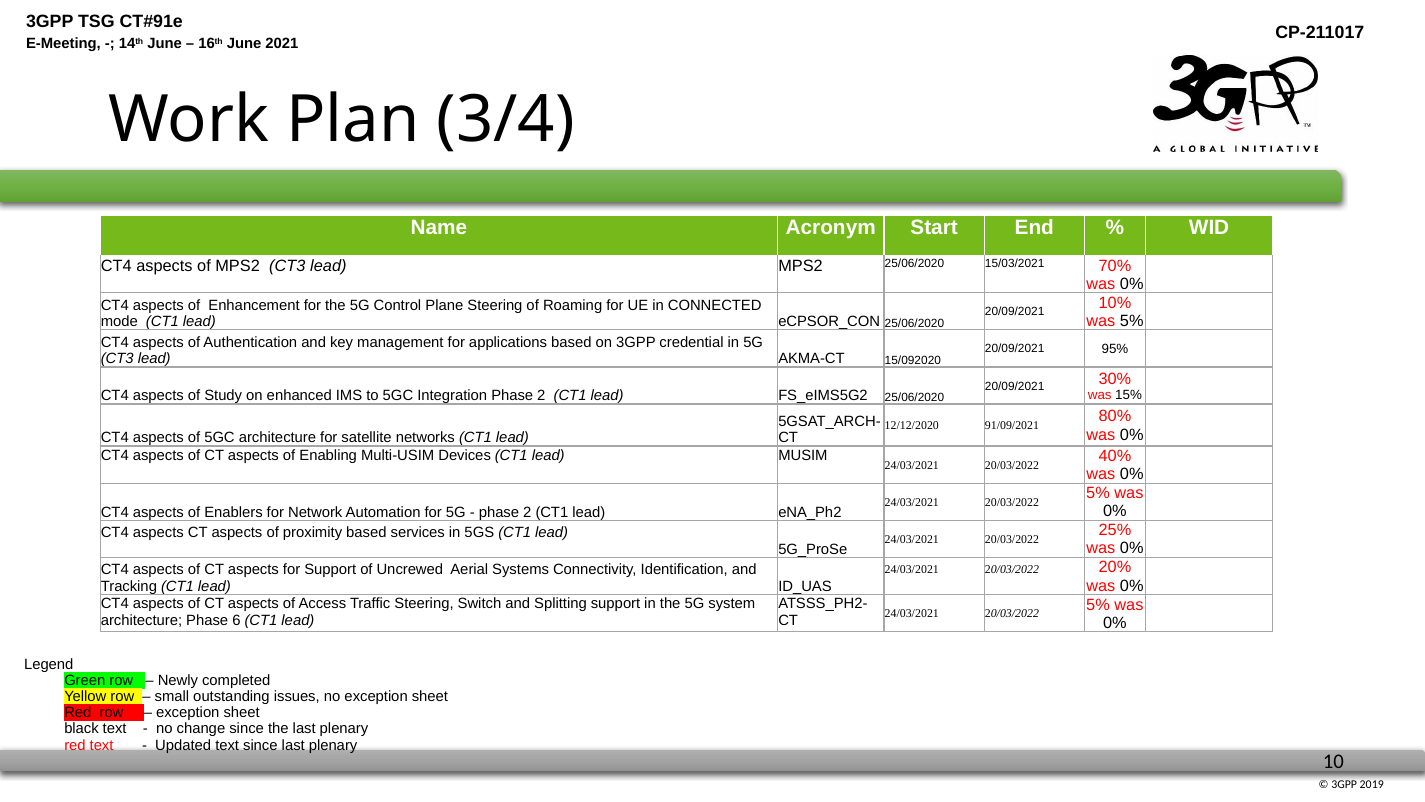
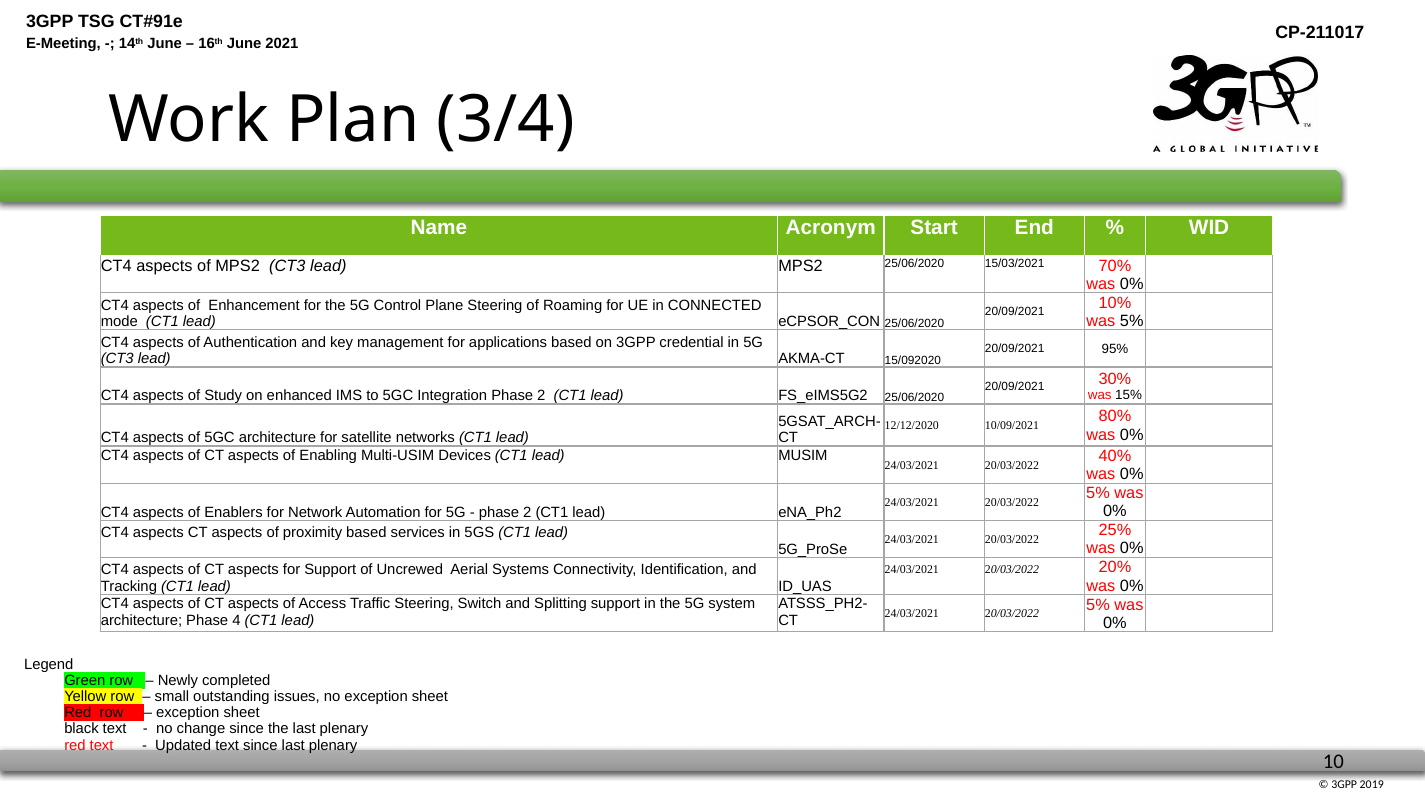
91/09/2021: 91/09/2021 -> 10/09/2021
6: 6 -> 4
